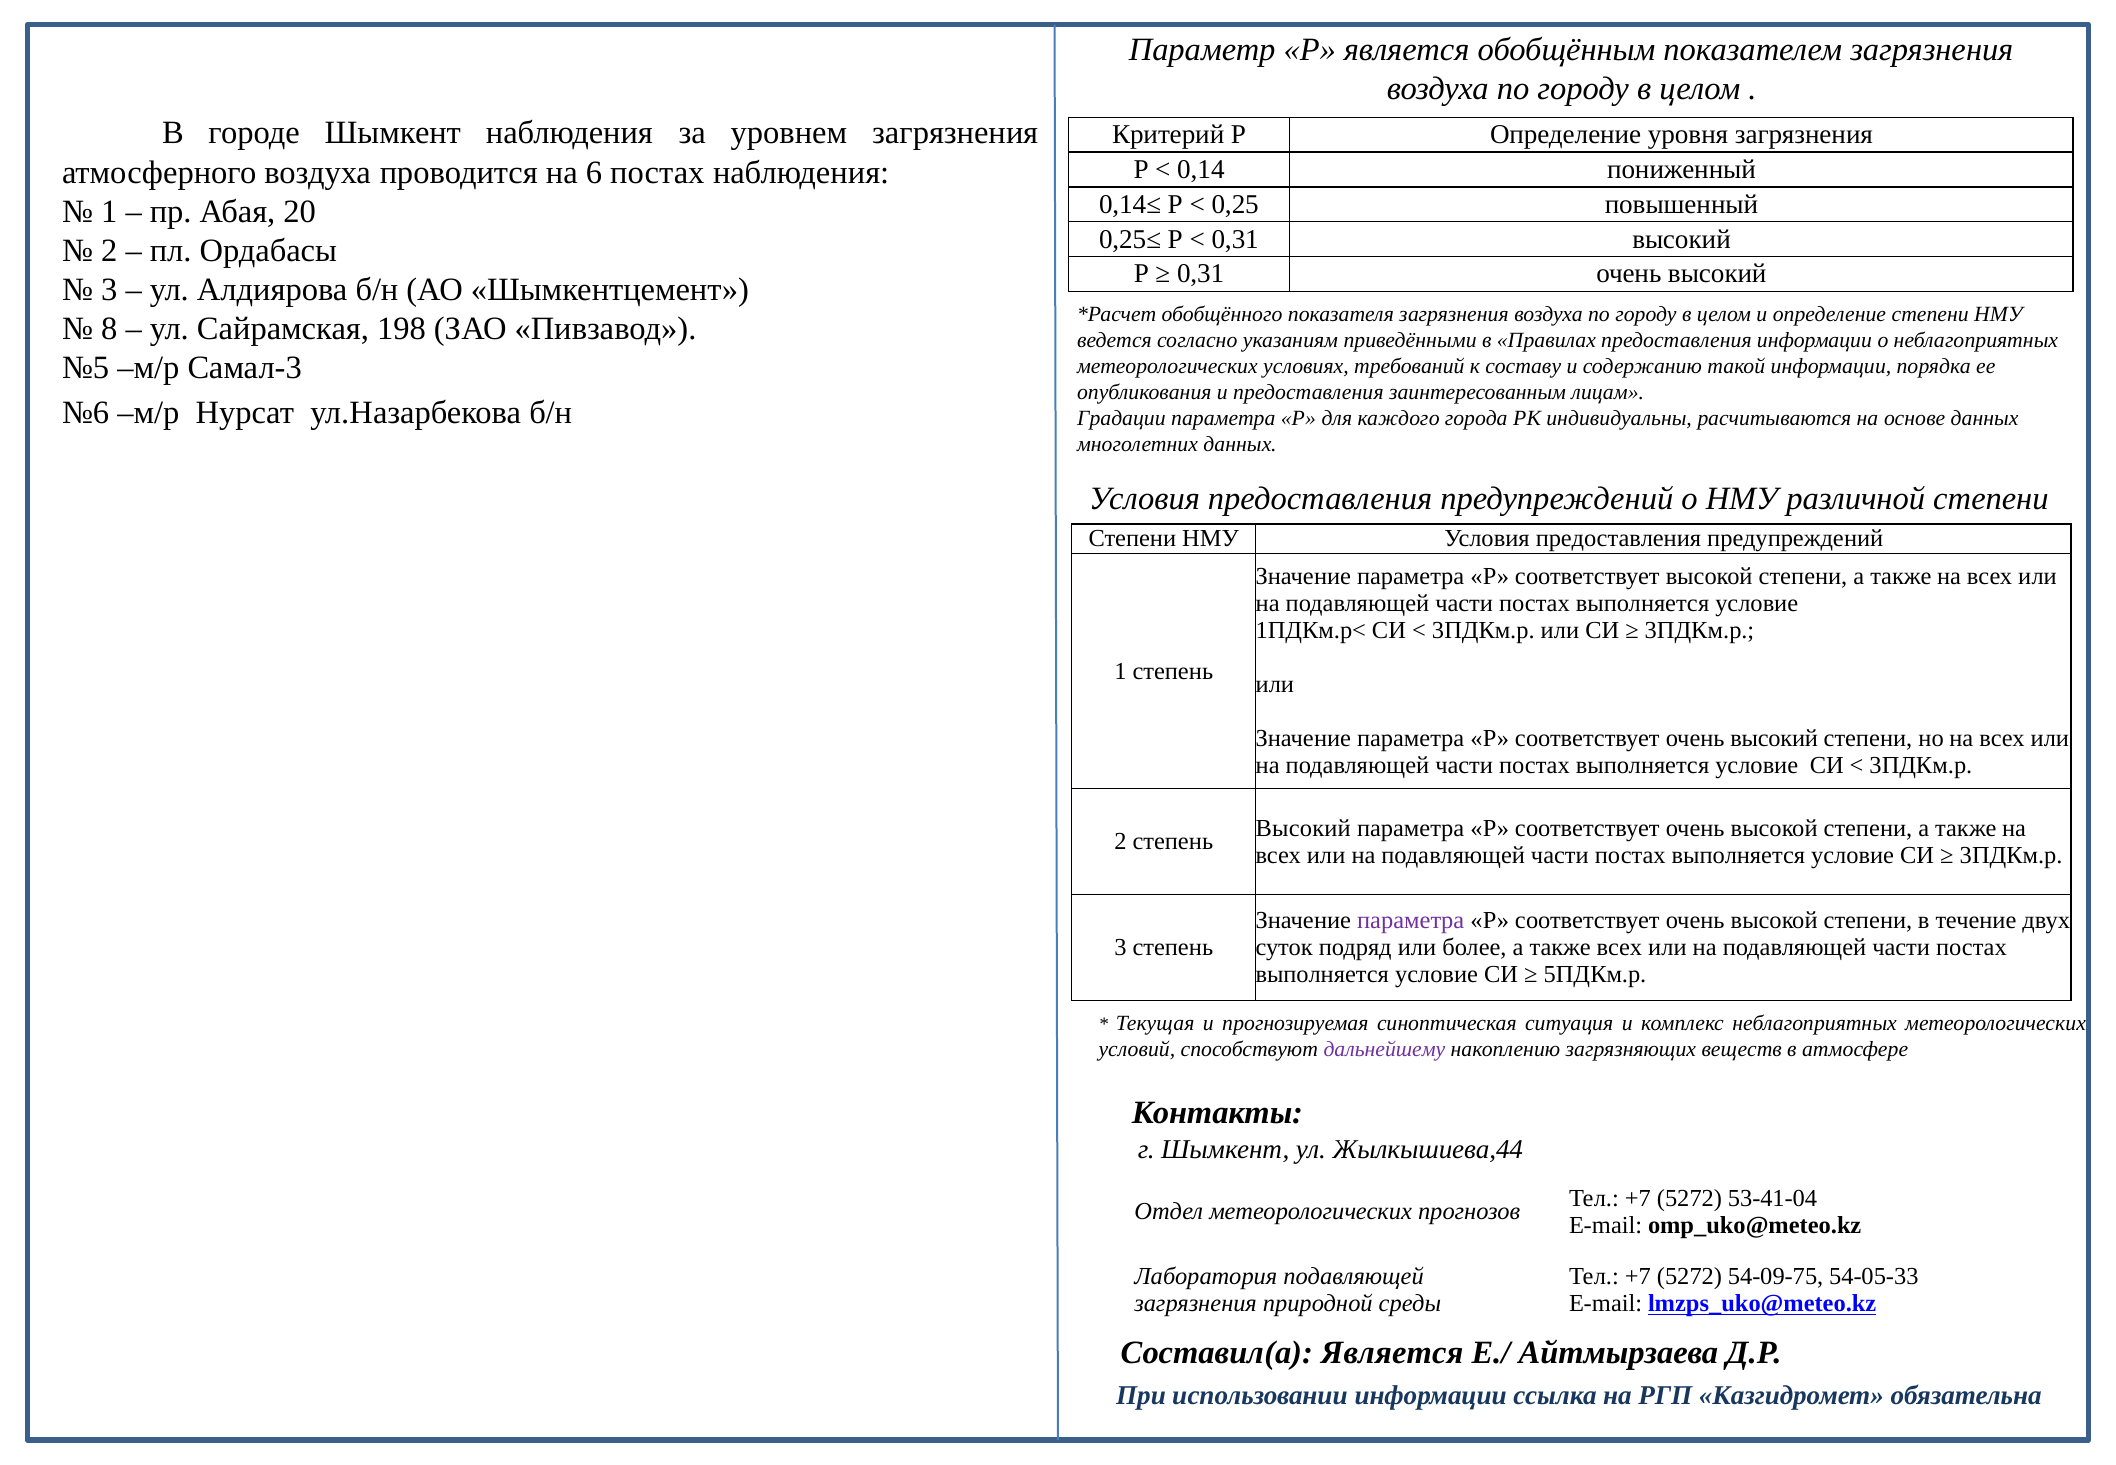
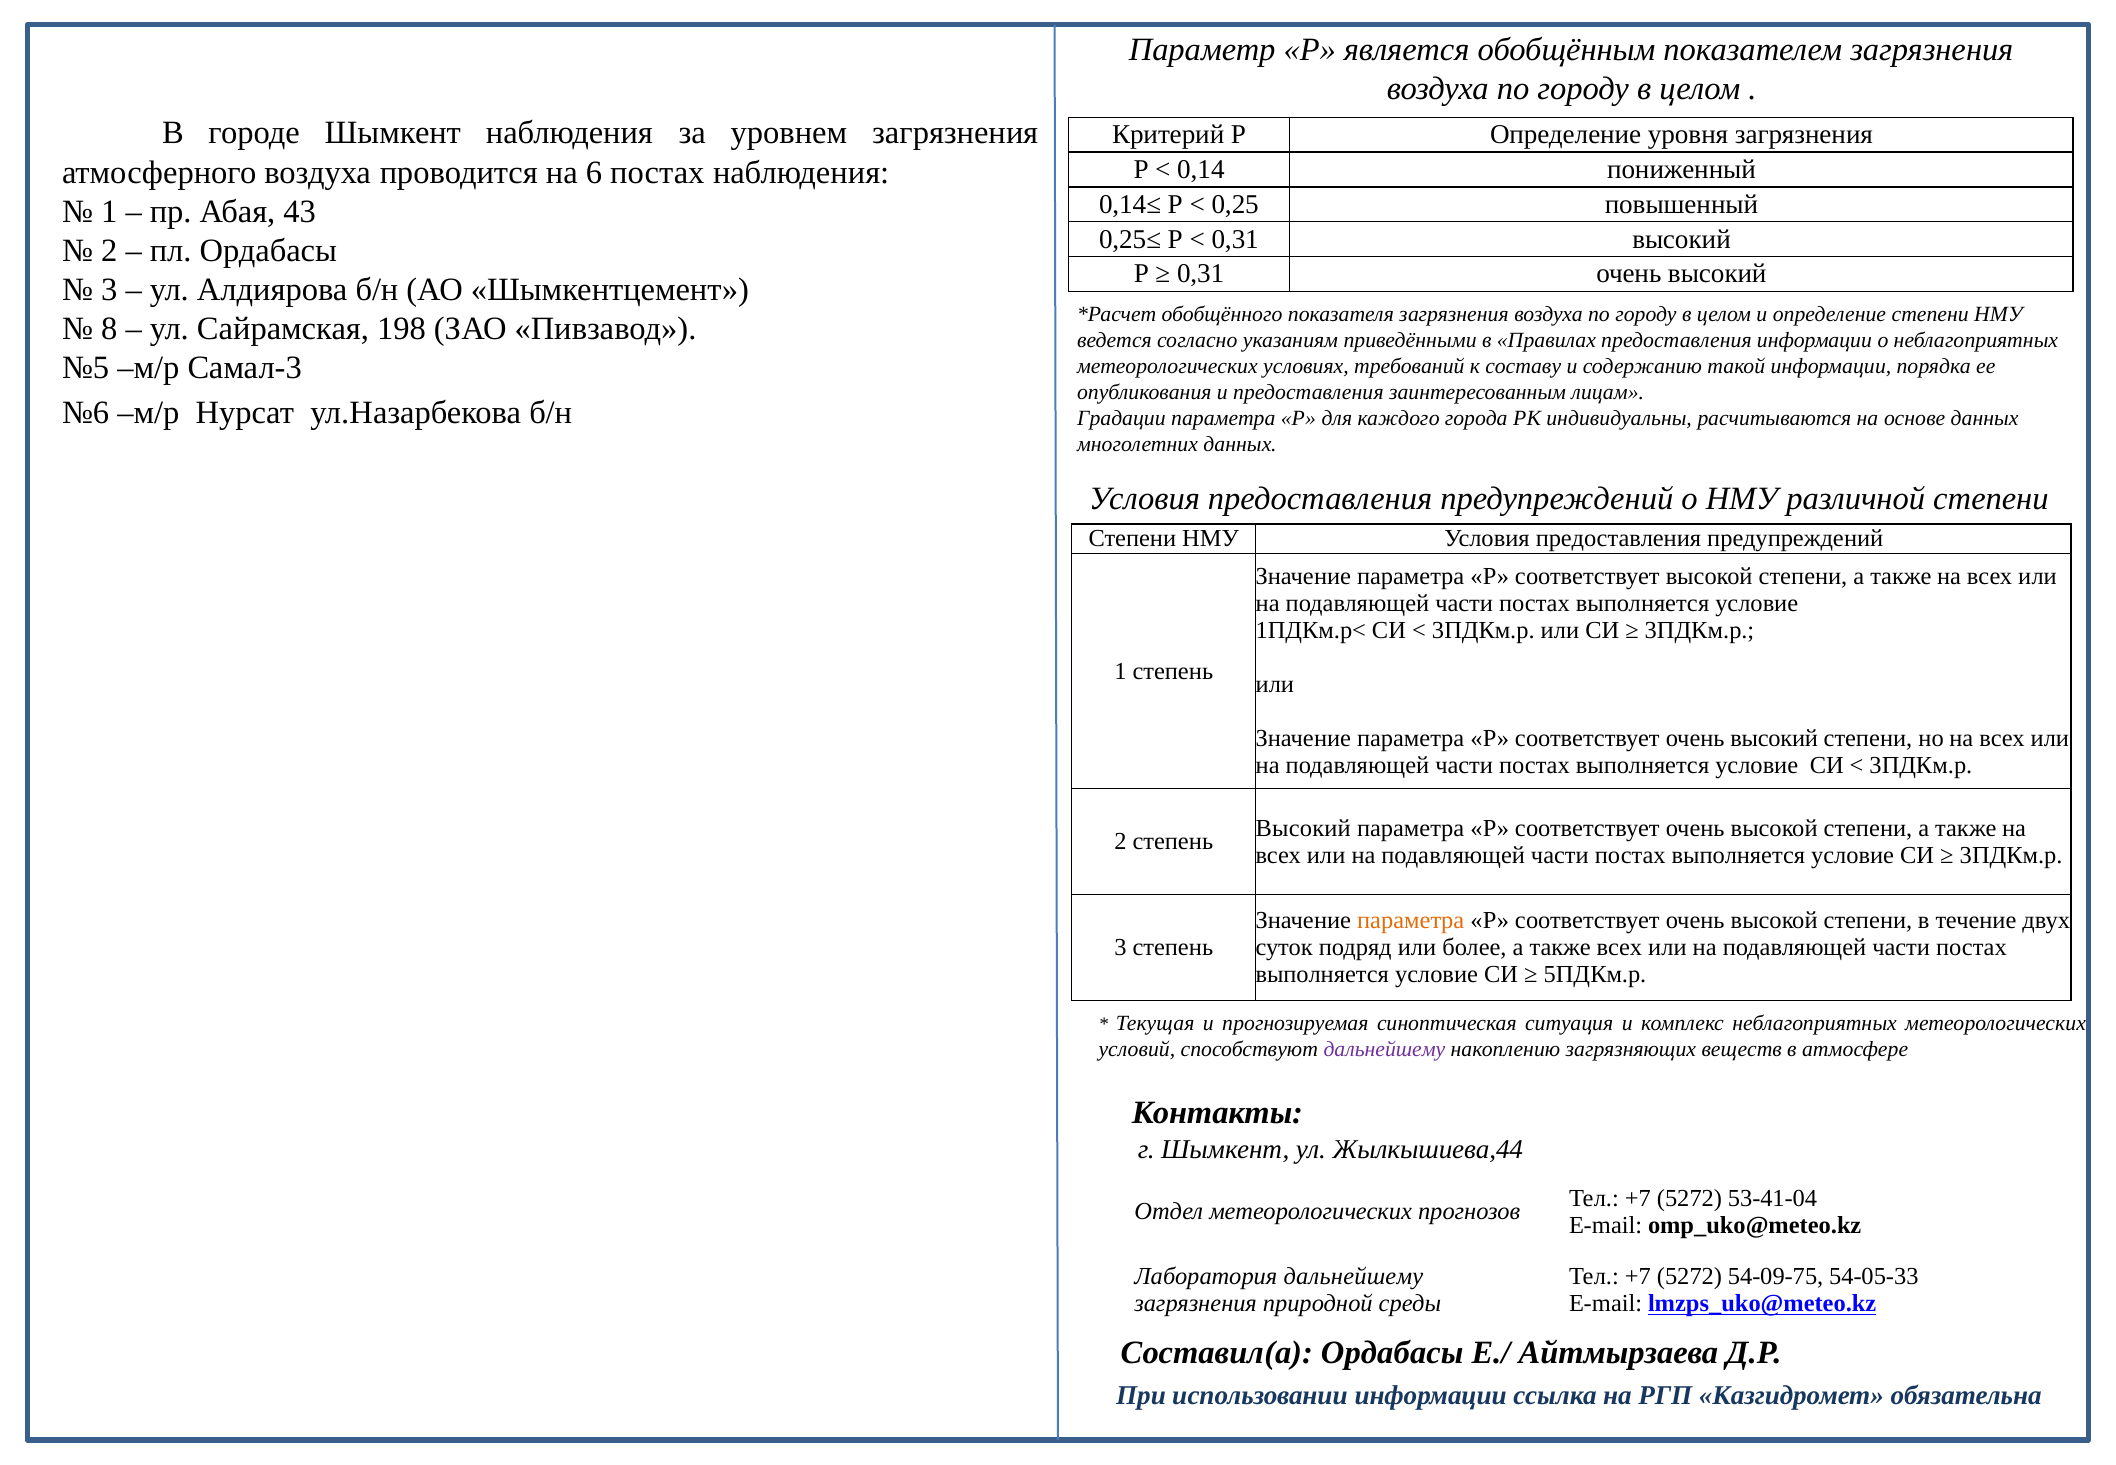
20: 20 -> 43
параметра at (1411, 920) colour: purple -> orange
Лаборатория подавляющей: подавляющей -> дальнейшему
Составил(а Является: Является -> Ордабасы
